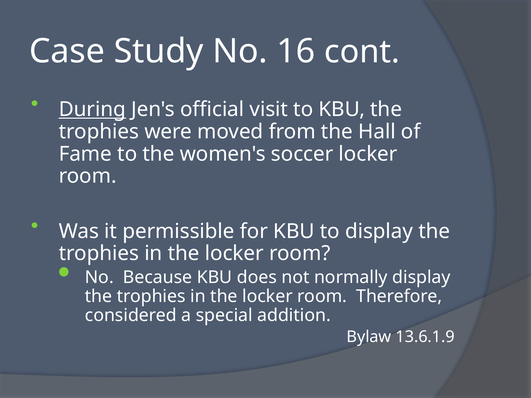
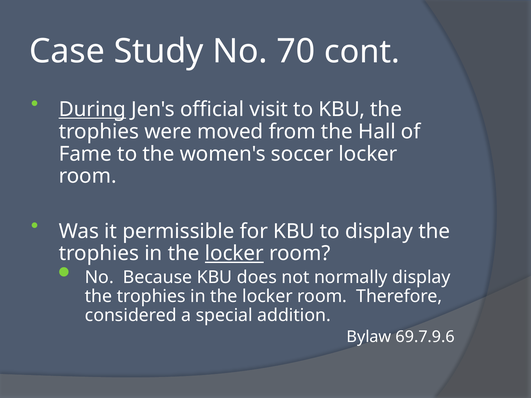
16: 16 -> 70
locker at (234, 254) underline: none -> present
13.6.1.9: 13.6.1.9 -> 69.7.9.6
